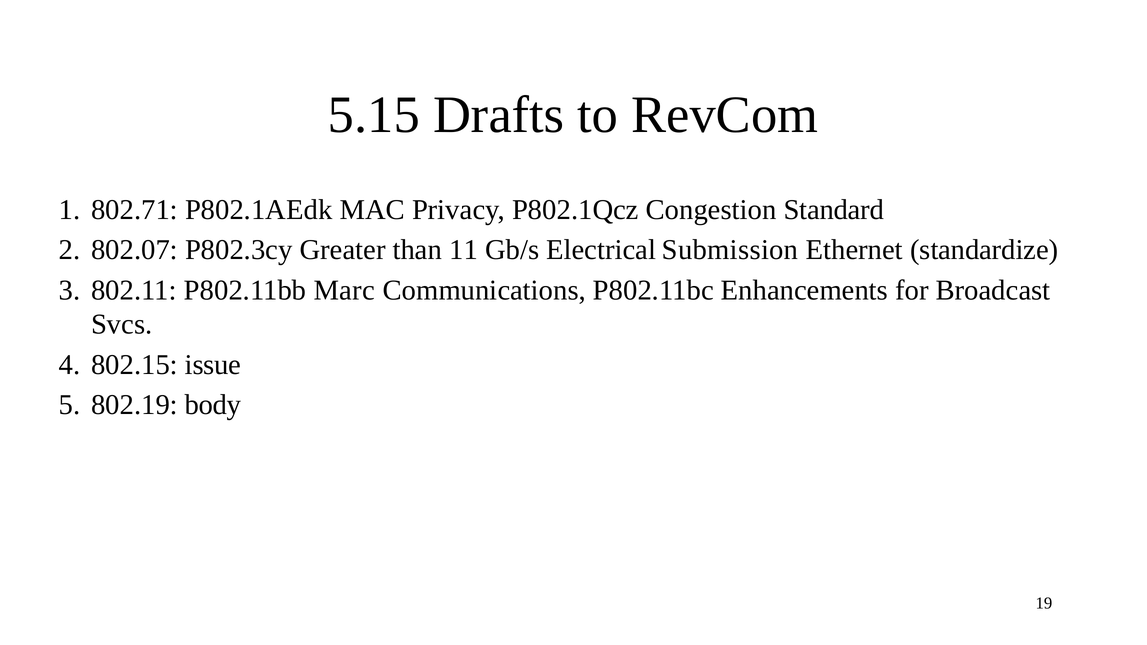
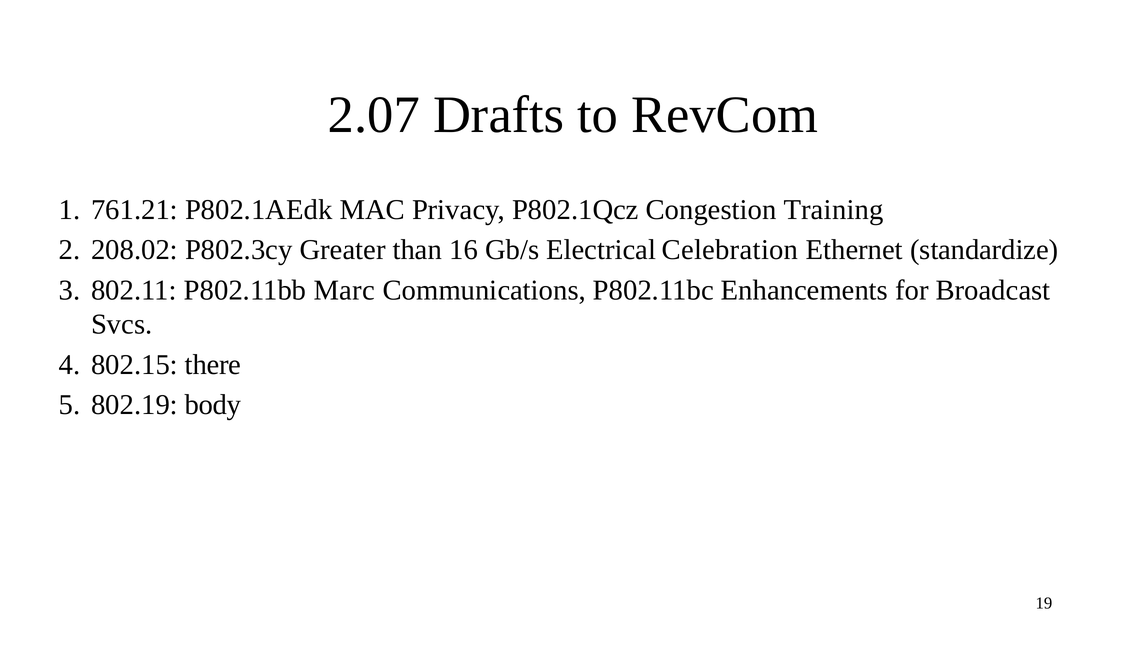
5.15: 5.15 -> 2.07
802.71: 802.71 -> 761.21
Standard: Standard -> Training
802.07: 802.07 -> 208.02
11: 11 -> 16
Submission: Submission -> Celebration
issue: issue -> there
